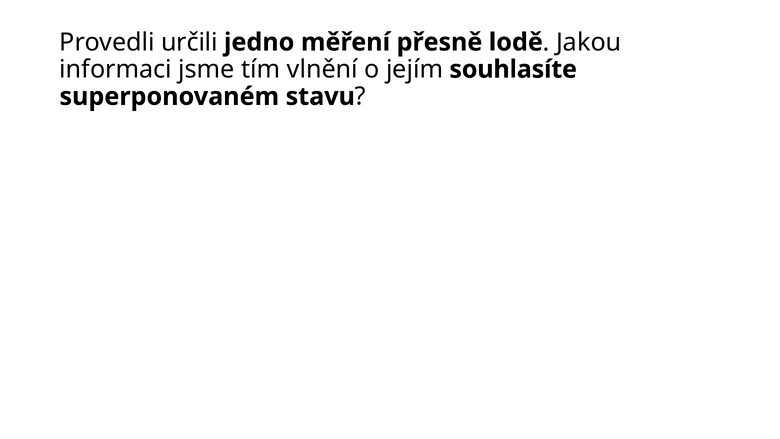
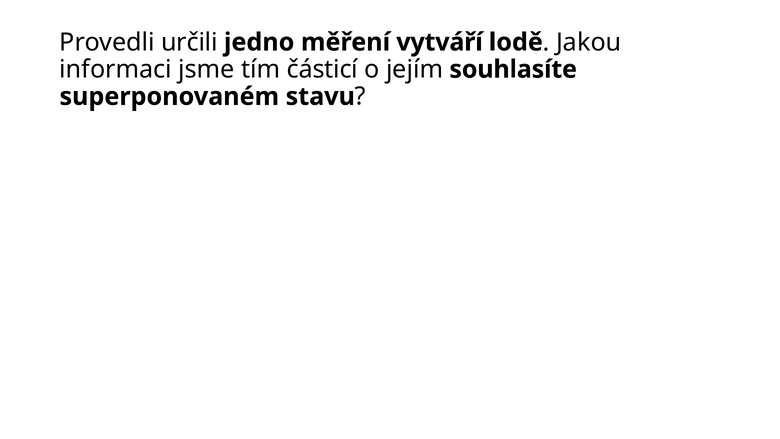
přesně: přesně -> vytváří
vlnění: vlnění -> částicí
